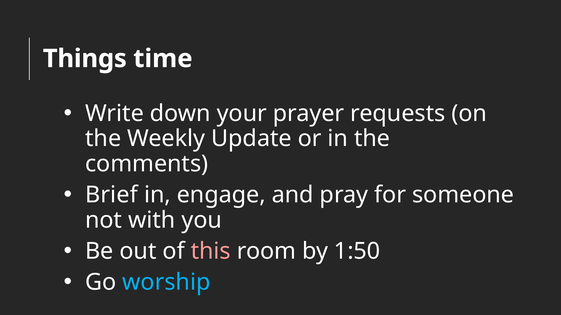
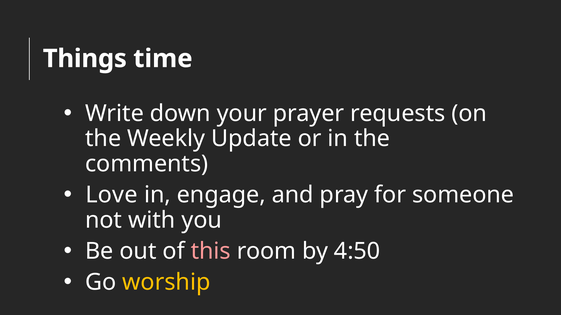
Brief: Brief -> Love
1:50: 1:50 -> 4:50
worship colour: light blue -> yellow
